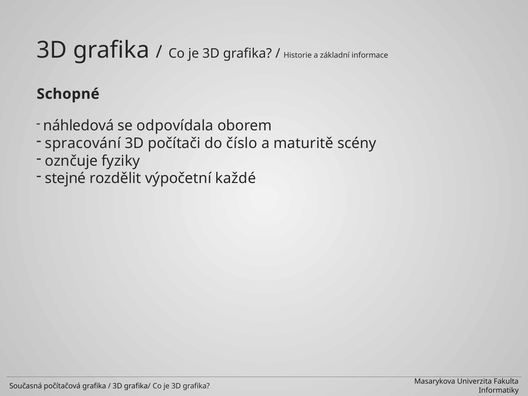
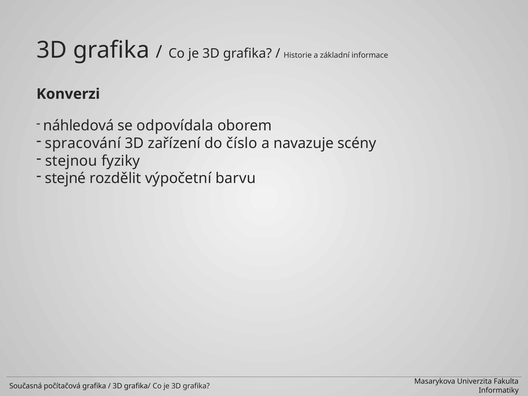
Schopné: Schopné -> Konverzi
počítači: počítači -> zařízení
maturitě: maturitě -> navazuje
oznčuje: oznčuje -> stejnou
každé: každé -> barvu
